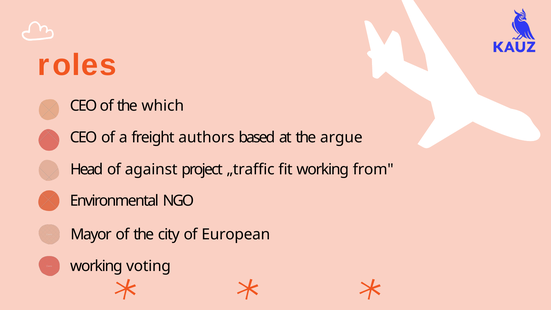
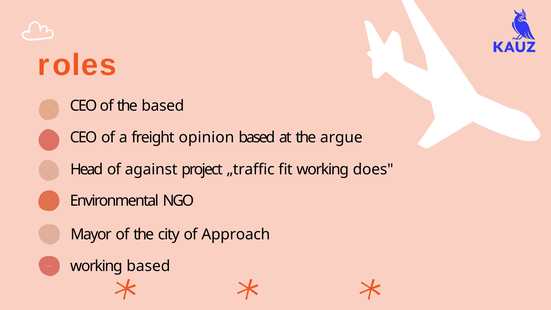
the which: which -> based
authors: authors -> opinion
from: from -> does
European: European -> Approach
working voting: voting -> based
